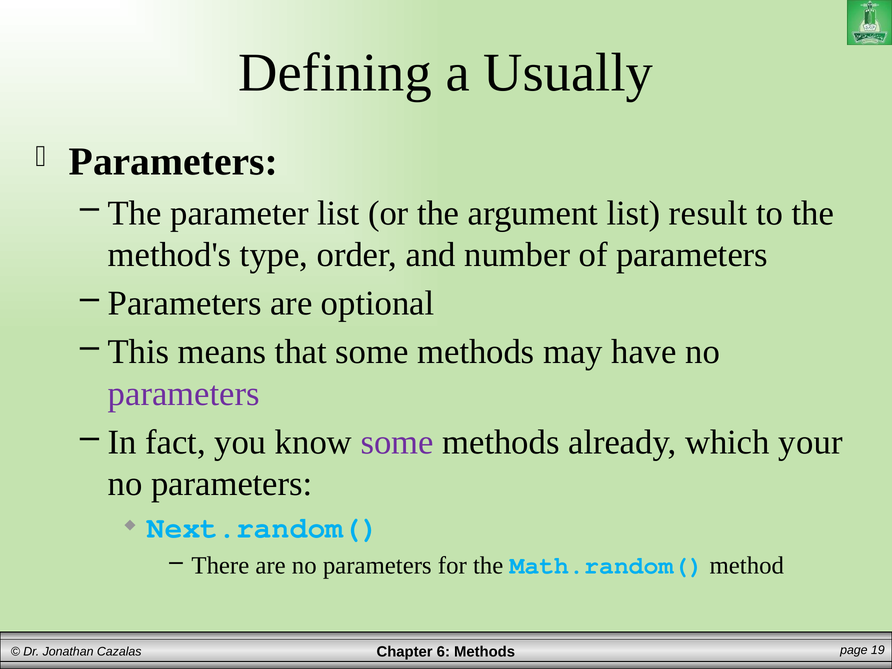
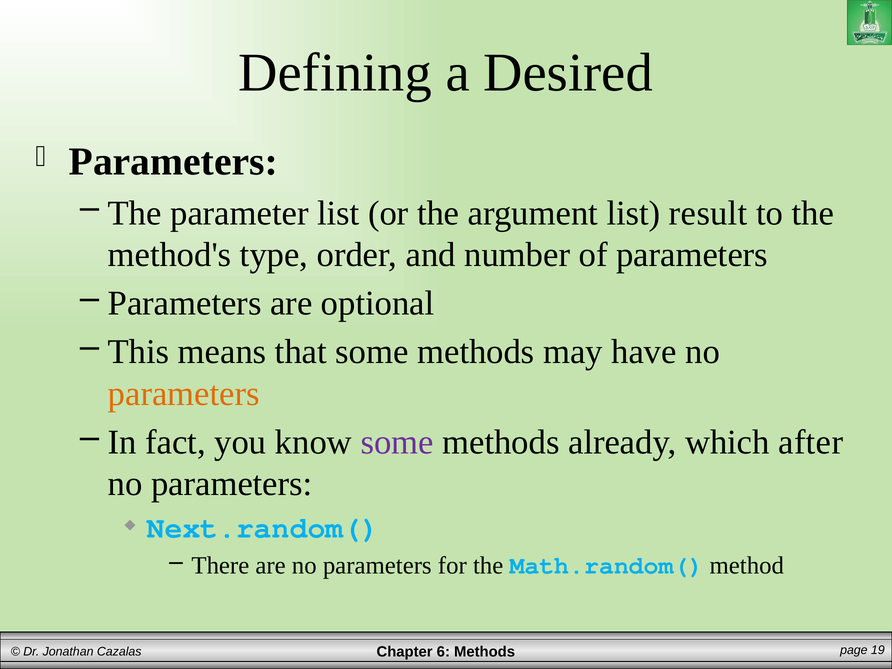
Usually: Usually -> Desired
parameters at (184, 394) colour: purple -> orange
your: your -> after
